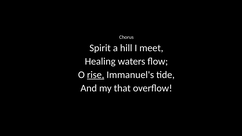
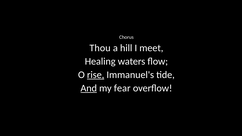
Spirit: Spirit -> Thou
And underline: none -> present
that: that -> fear
